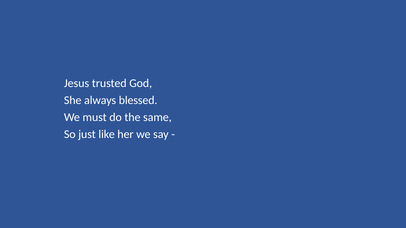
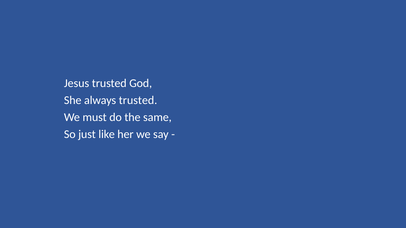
always blessed: blessed -> trusted
